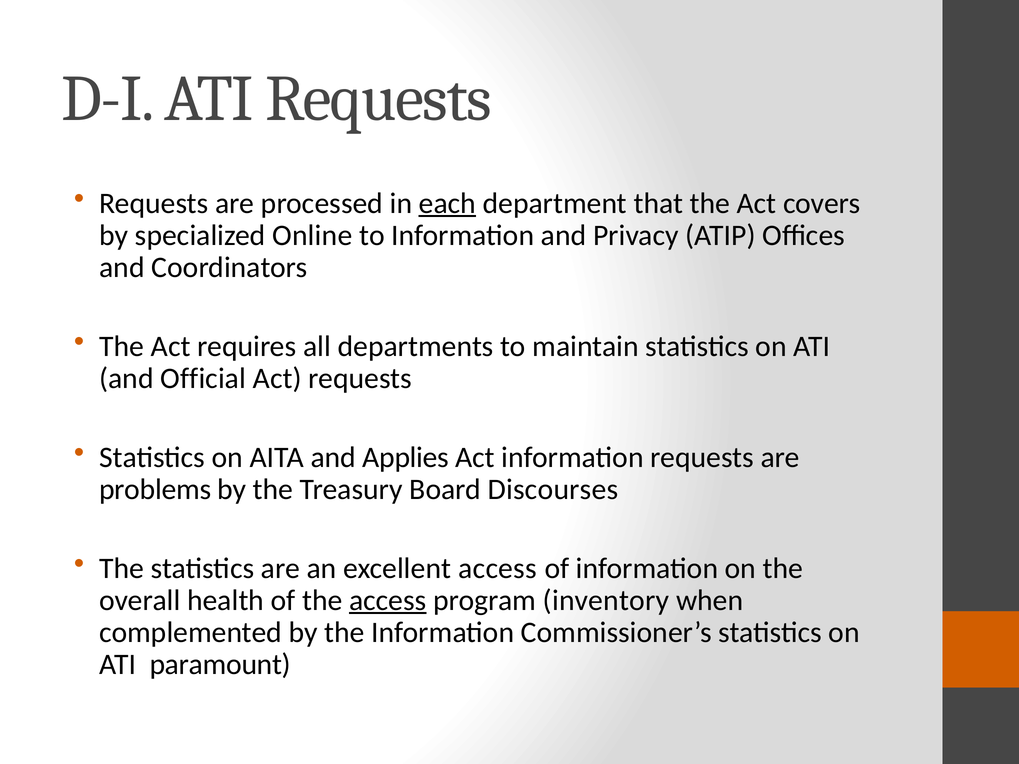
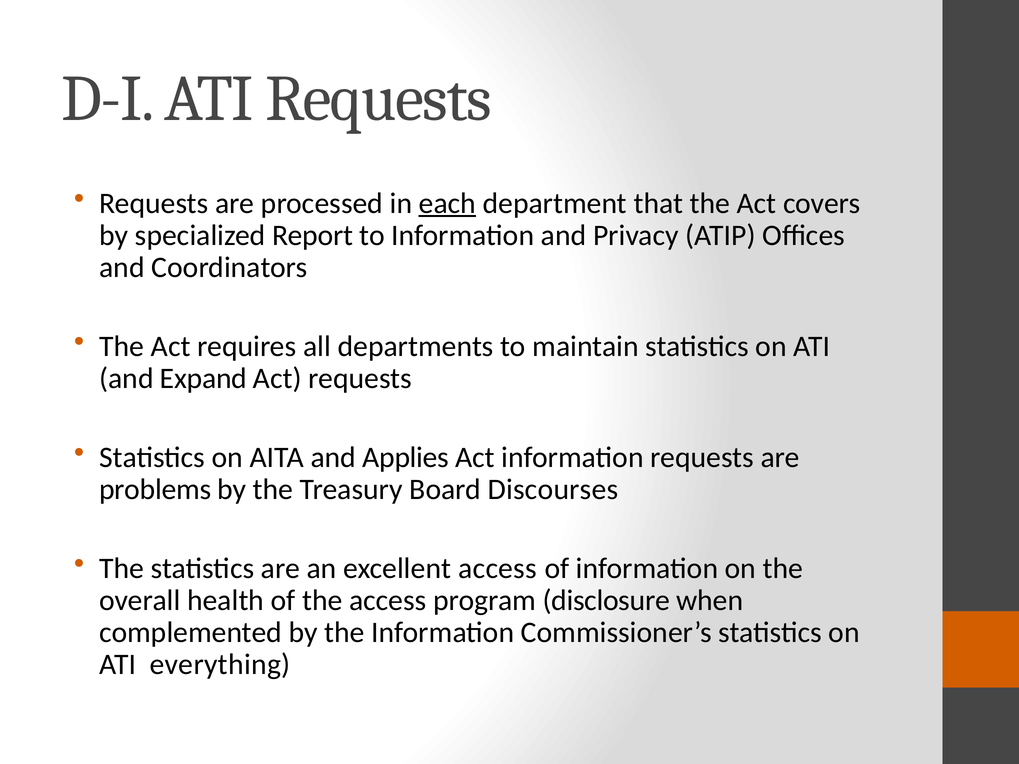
Online: Online -> Report
Official: Official -> Expand
access at (388, 601) underline: present -> none
inventory: inventory -> disclosure
paramount: paramount -> everything
